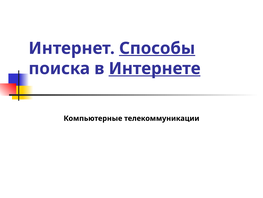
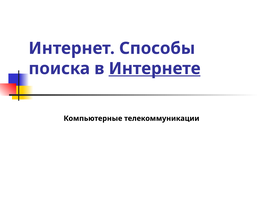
Способы underline: present -> none
